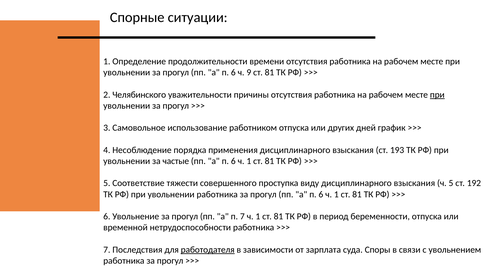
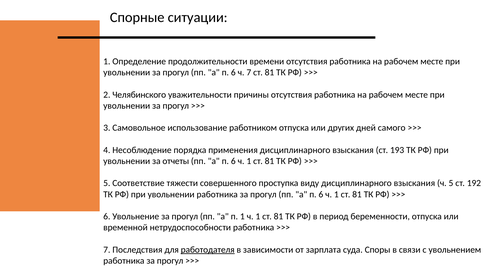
ч 9: 9 -> 7
при at (437, 95) underline: present -> none
график: график -> самого
частые: частые -> отчеты
п 7: 7 -> 1
